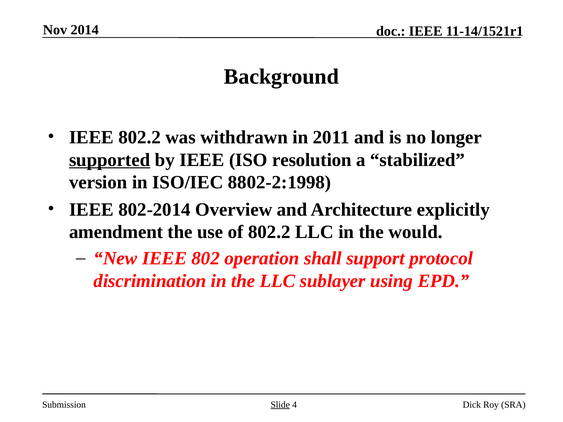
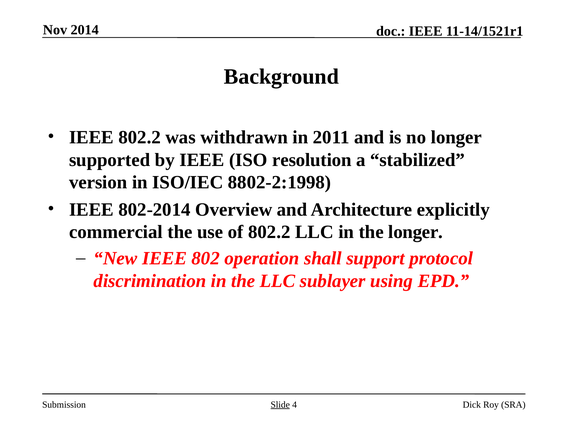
supported underline: present -> none
amendment: amendment -> commercial
the would: would -> longer
